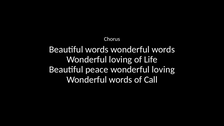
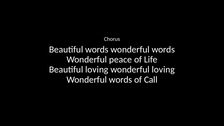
loving at (120, 59): loving -> peace
Beautiful peace: peace -> loving
